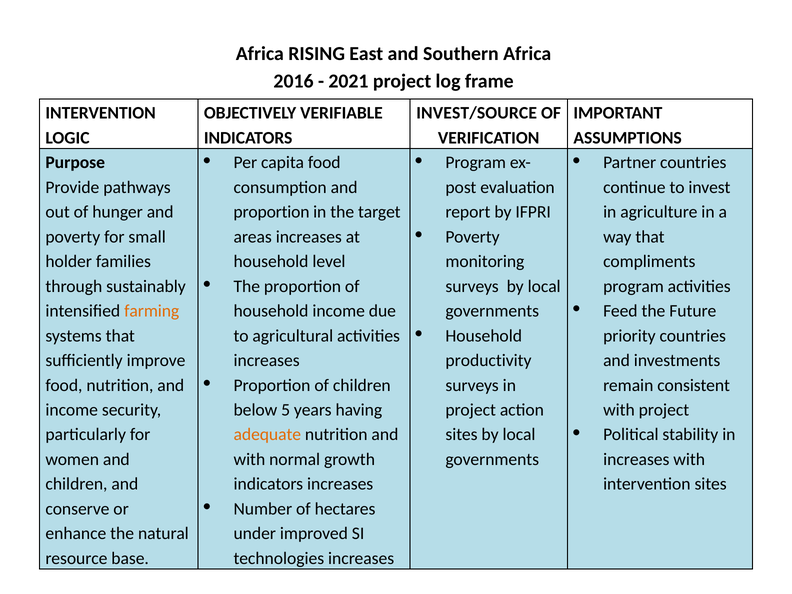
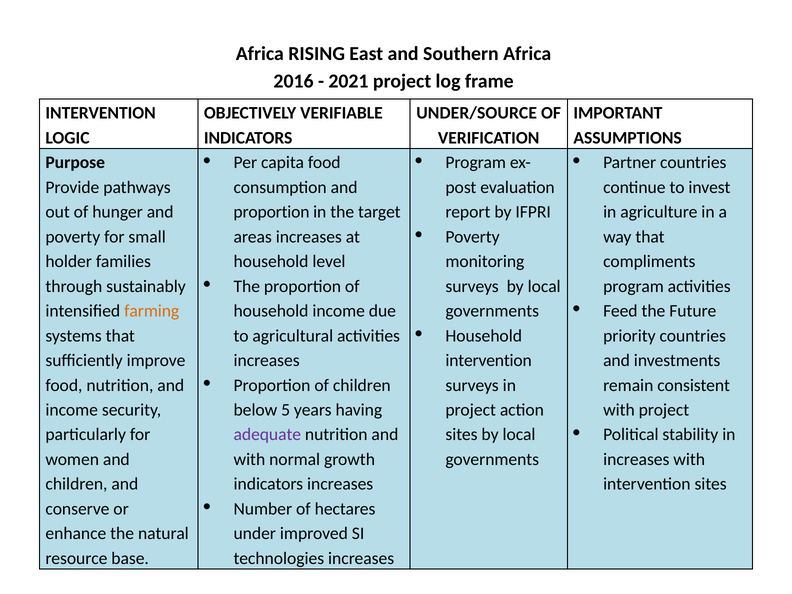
INVEST/SOURCE: INVEST/SOURCE -> UNDER/SOURCE
productivity at (488, 360): productivity -> intervention
adequate colour: orange -> purple
